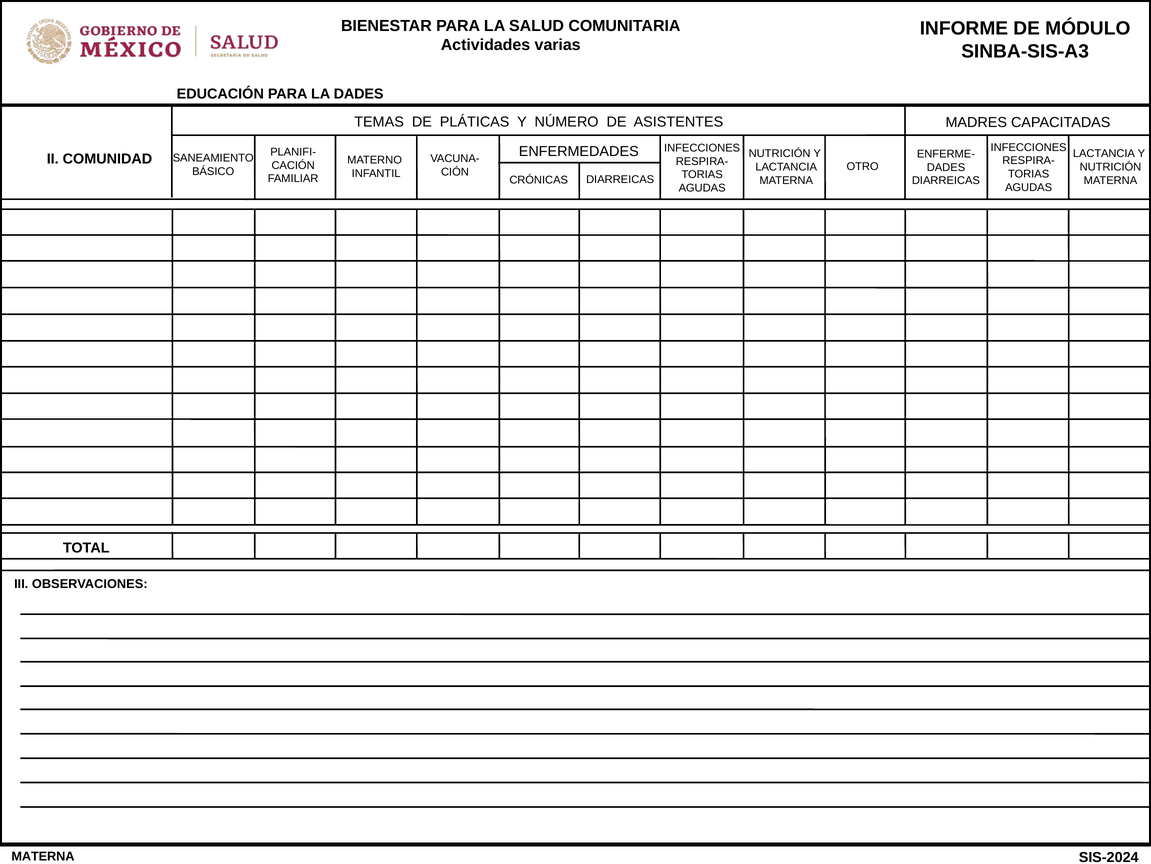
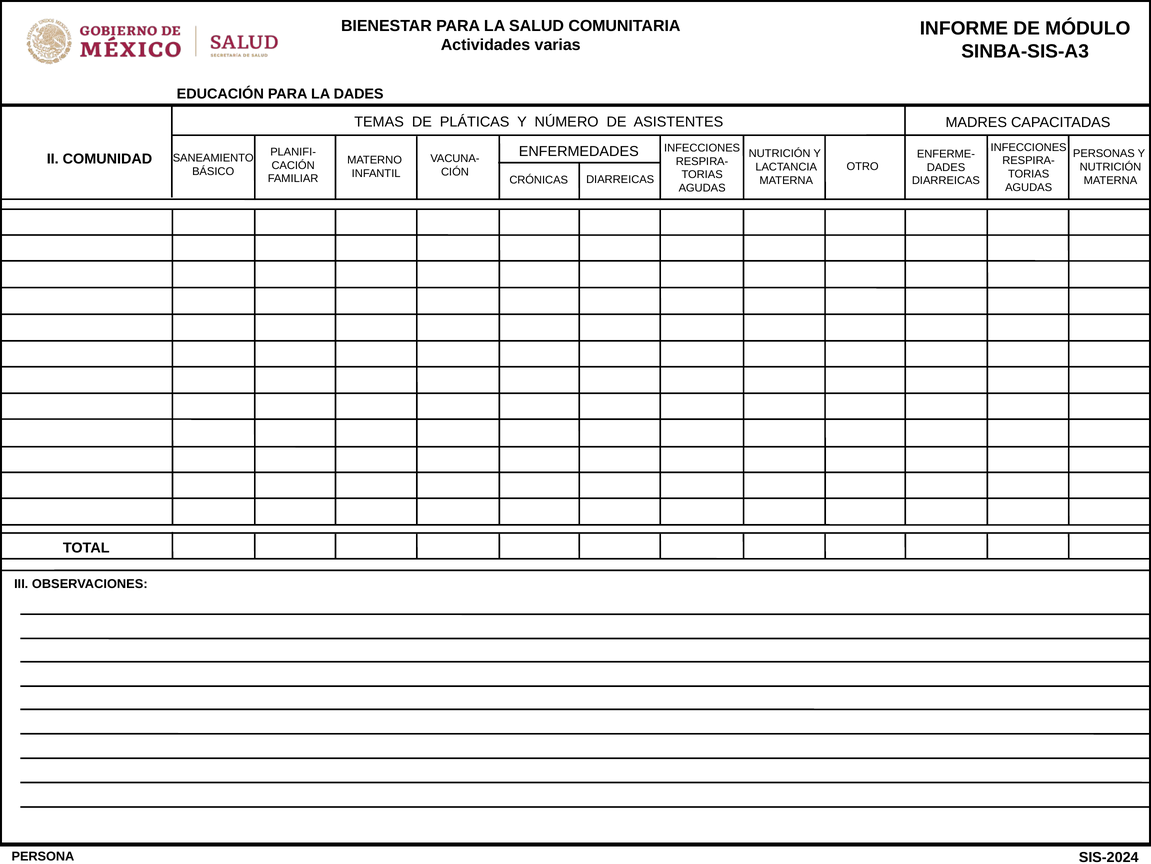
LACTANCIA at (1104, 153): LACTANCIA -> PERSONAS
MATERNA at (43, 856): MATERNA -> PERSONA
